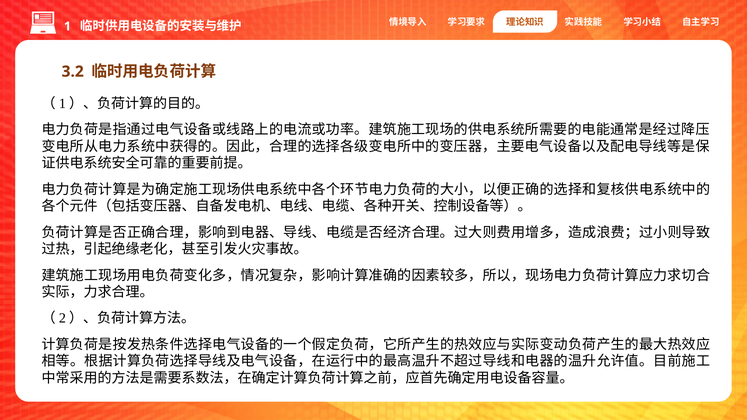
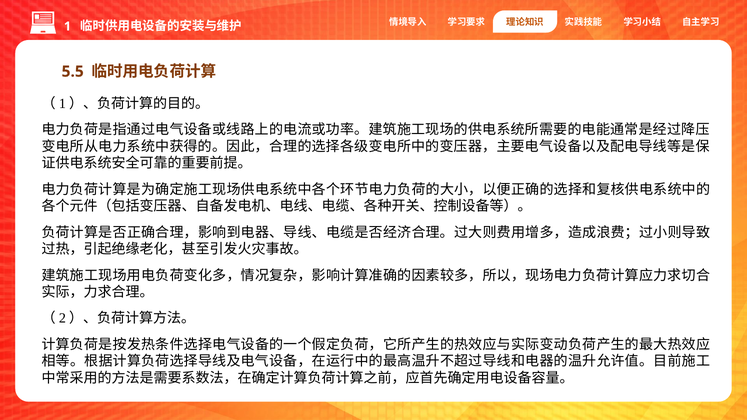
3.2: 3.2 -> 5.5
